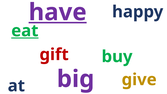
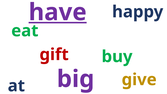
eat underline: present -> none
